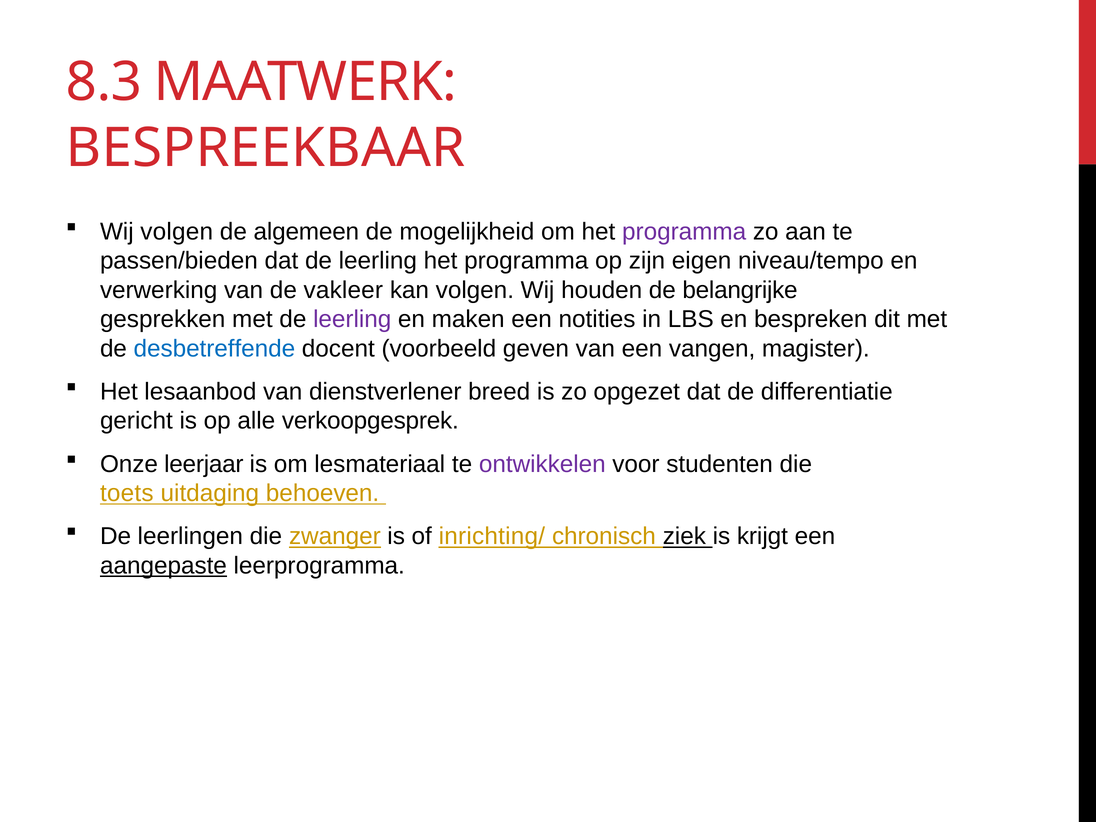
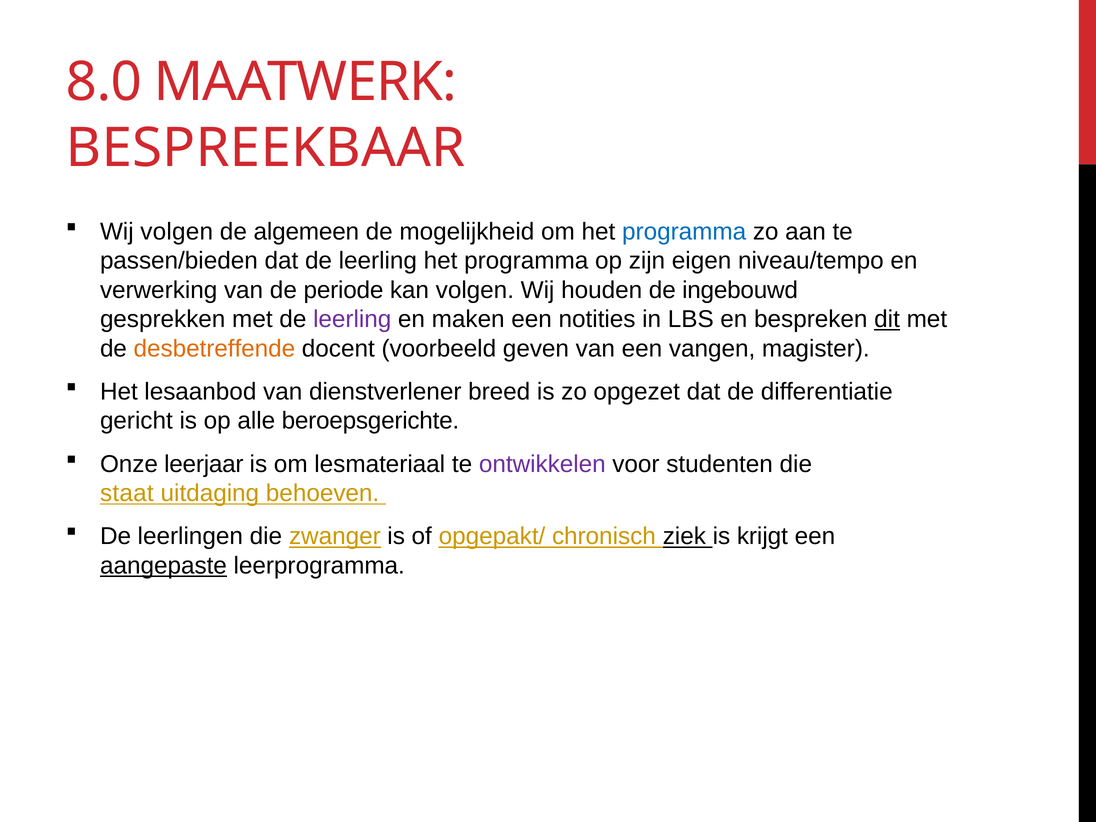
8.3: 8.3 -> 8.0
programma at (684, 232) colour: purple -> blue
vakleer: vakleer -> periode
belangrijke: belangrijke -> ingebouwd
dit underline: none -> present
desbetreffende colour: blue -> orange
verkoopgesprek: verkoopgesprek -> beroepsgerichte
toets: toets -> staat
inrichting/: inrichting/ -> opgepakt/
